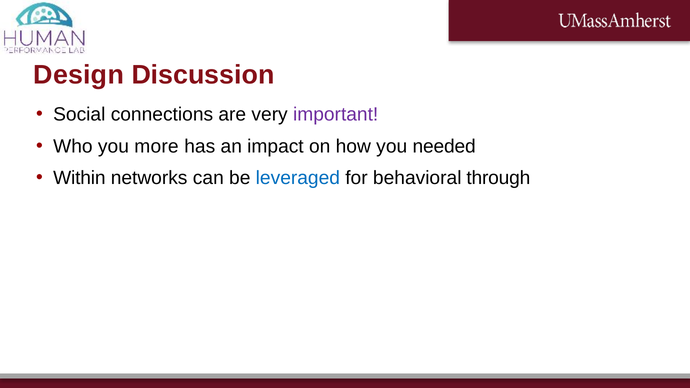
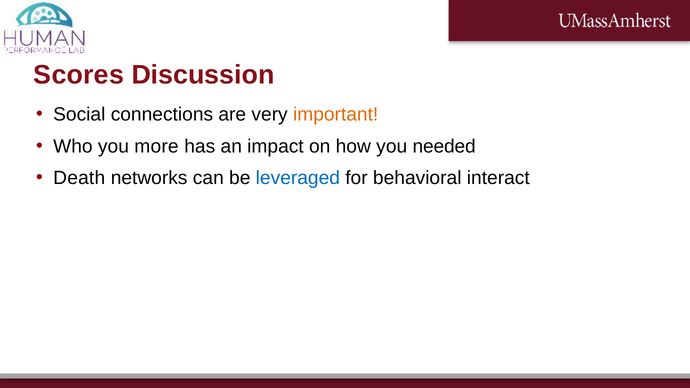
Design: Design -> Scores
important colour: purple -> orange
Within: Within -> Death
through: through -> interact
